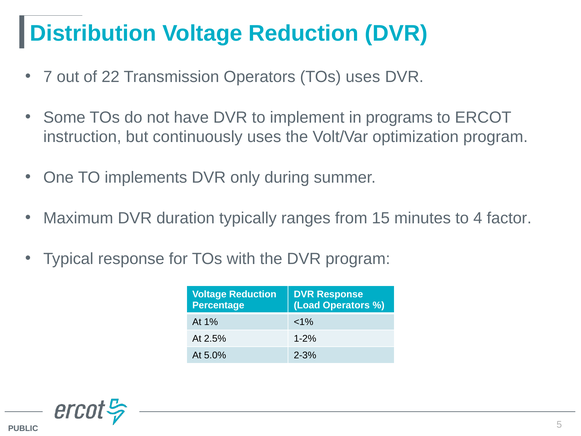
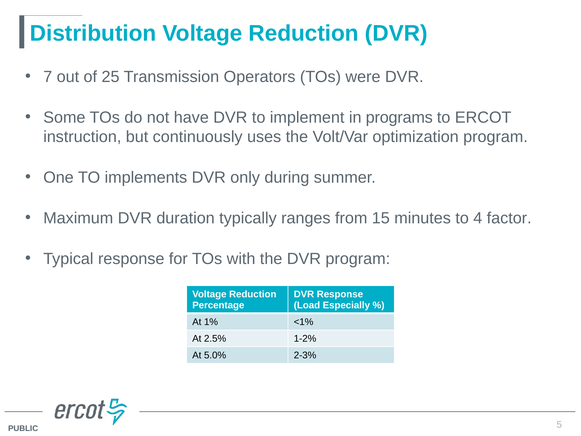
22: 22 -> 25
TOs uses: uses -> were
Load Operators: Operators -> Especially
